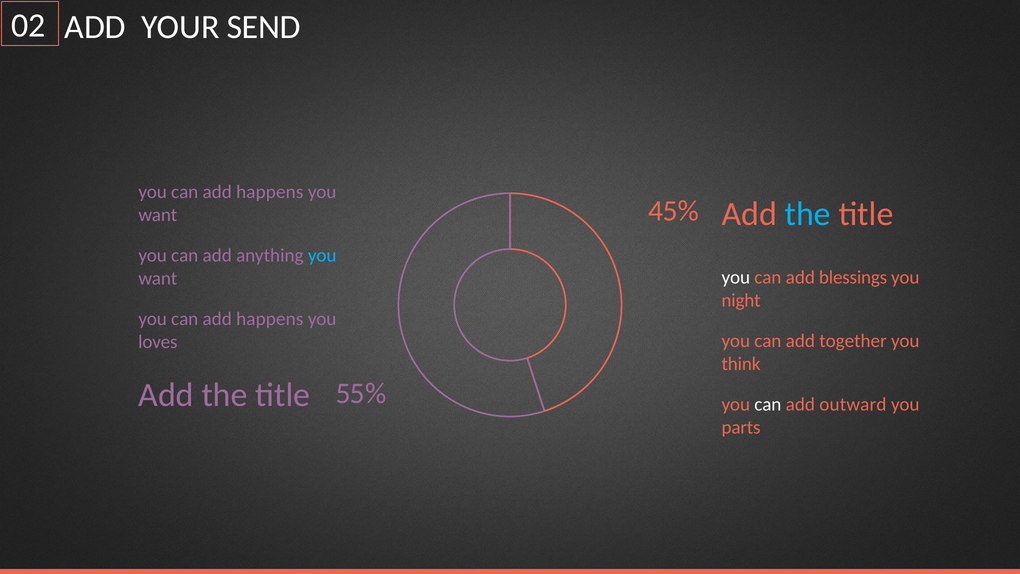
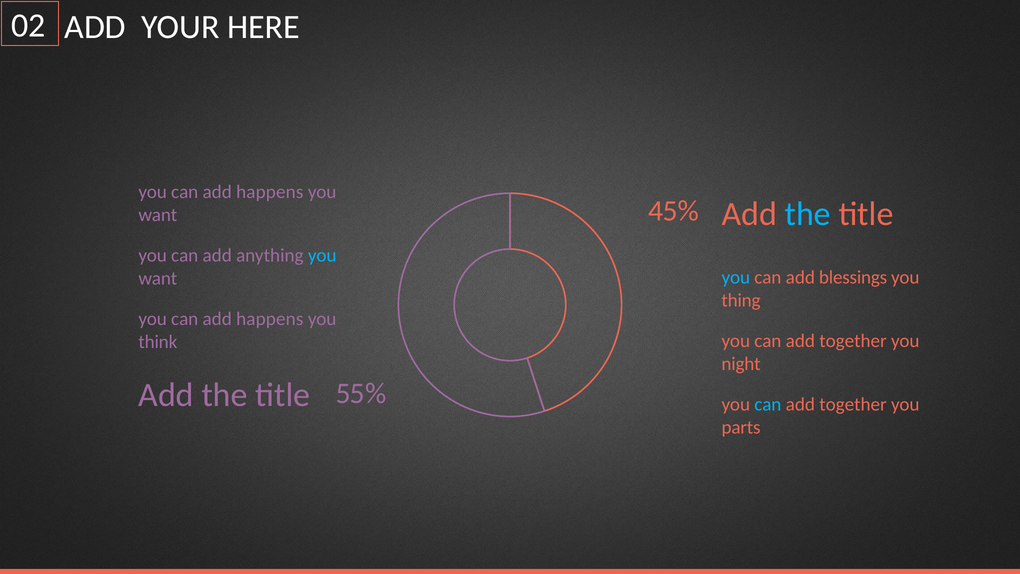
SEND: SEND -> HERE
you at (736, 277) colour: white -> light blue
night: night -> thing
loves: loves -> think
think: think -> night
can at (768, 404) colour: white -> light blue
outward at (853, 404): outward -> together
